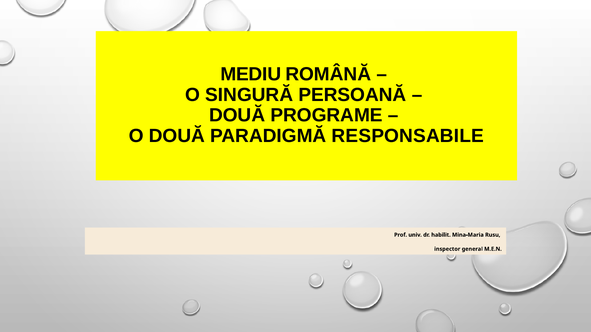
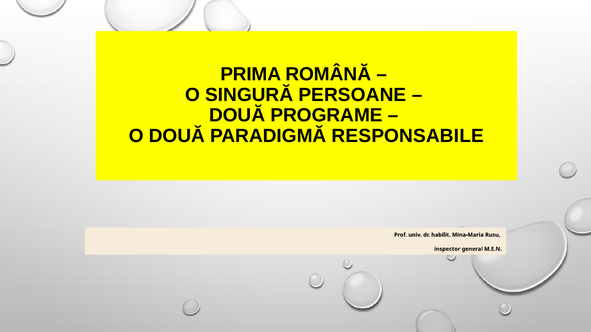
MEDIU: MEDIU -> PRIMA
PERSOANĂ: PERSOANĂ -> PERSOANE
